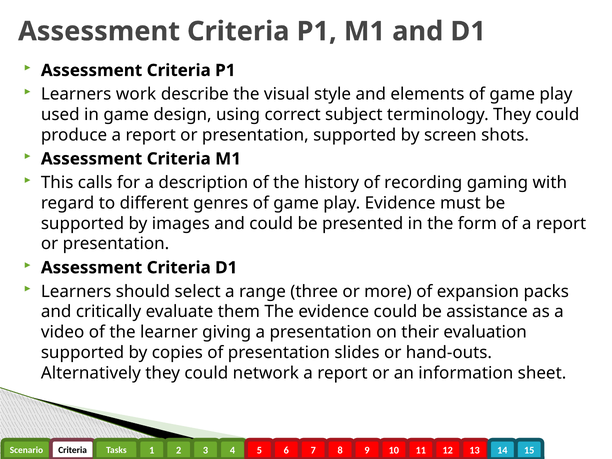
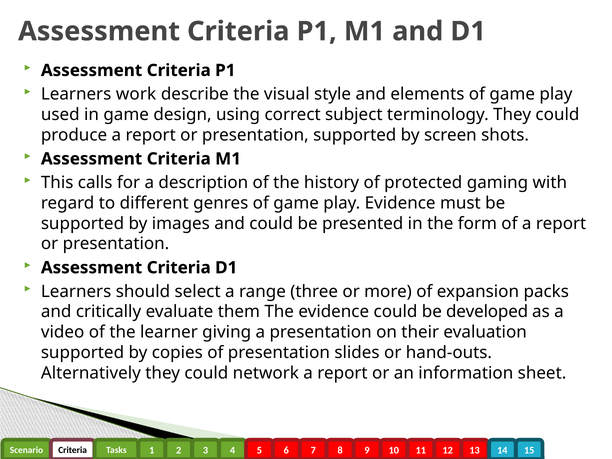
recording: recording -> protected
assistance: assistance -> developed
